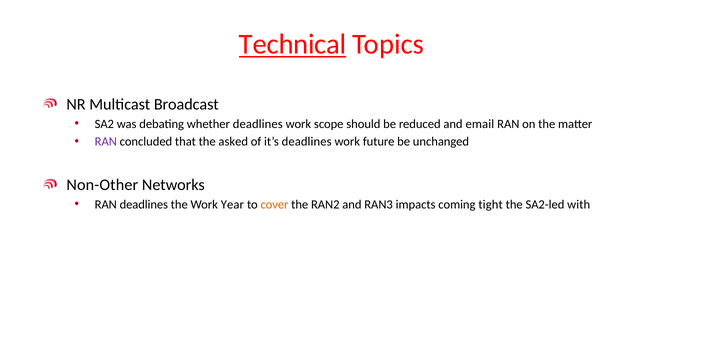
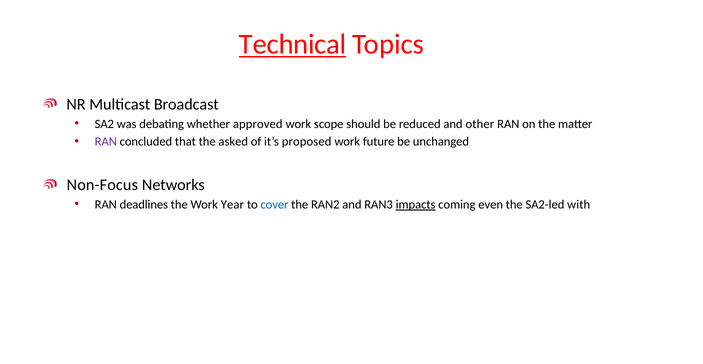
whether deadlines: deadlines -> approved
email: email -> other
it’s deadlines: deadlines -> proposed
Non-Other: Non-Other -> Non-Focus
cover colour: orange -> blue
impacts underline: none -> present
tight: tight -> even
